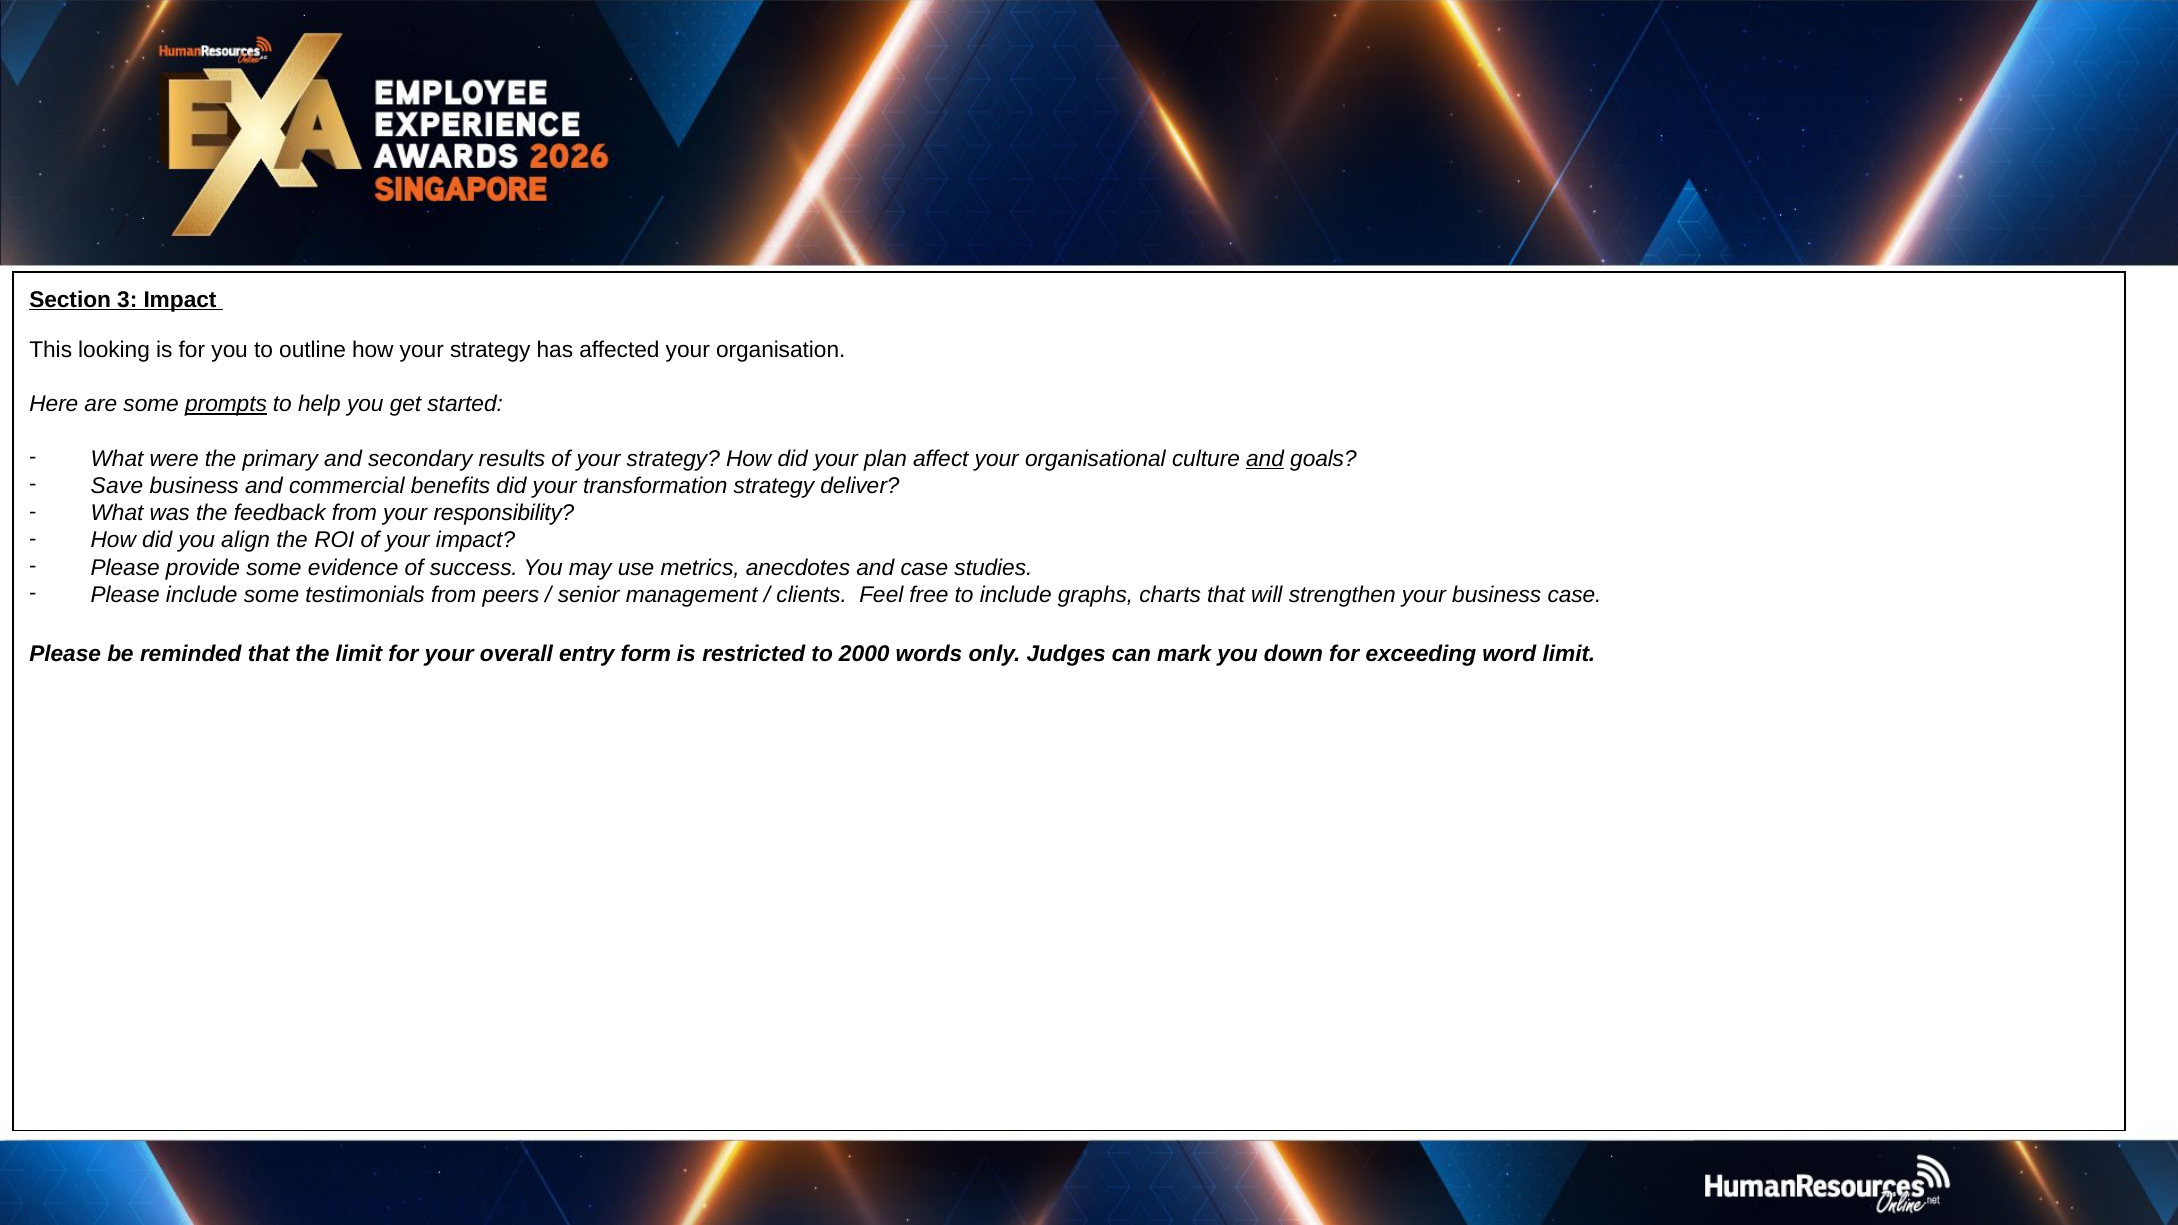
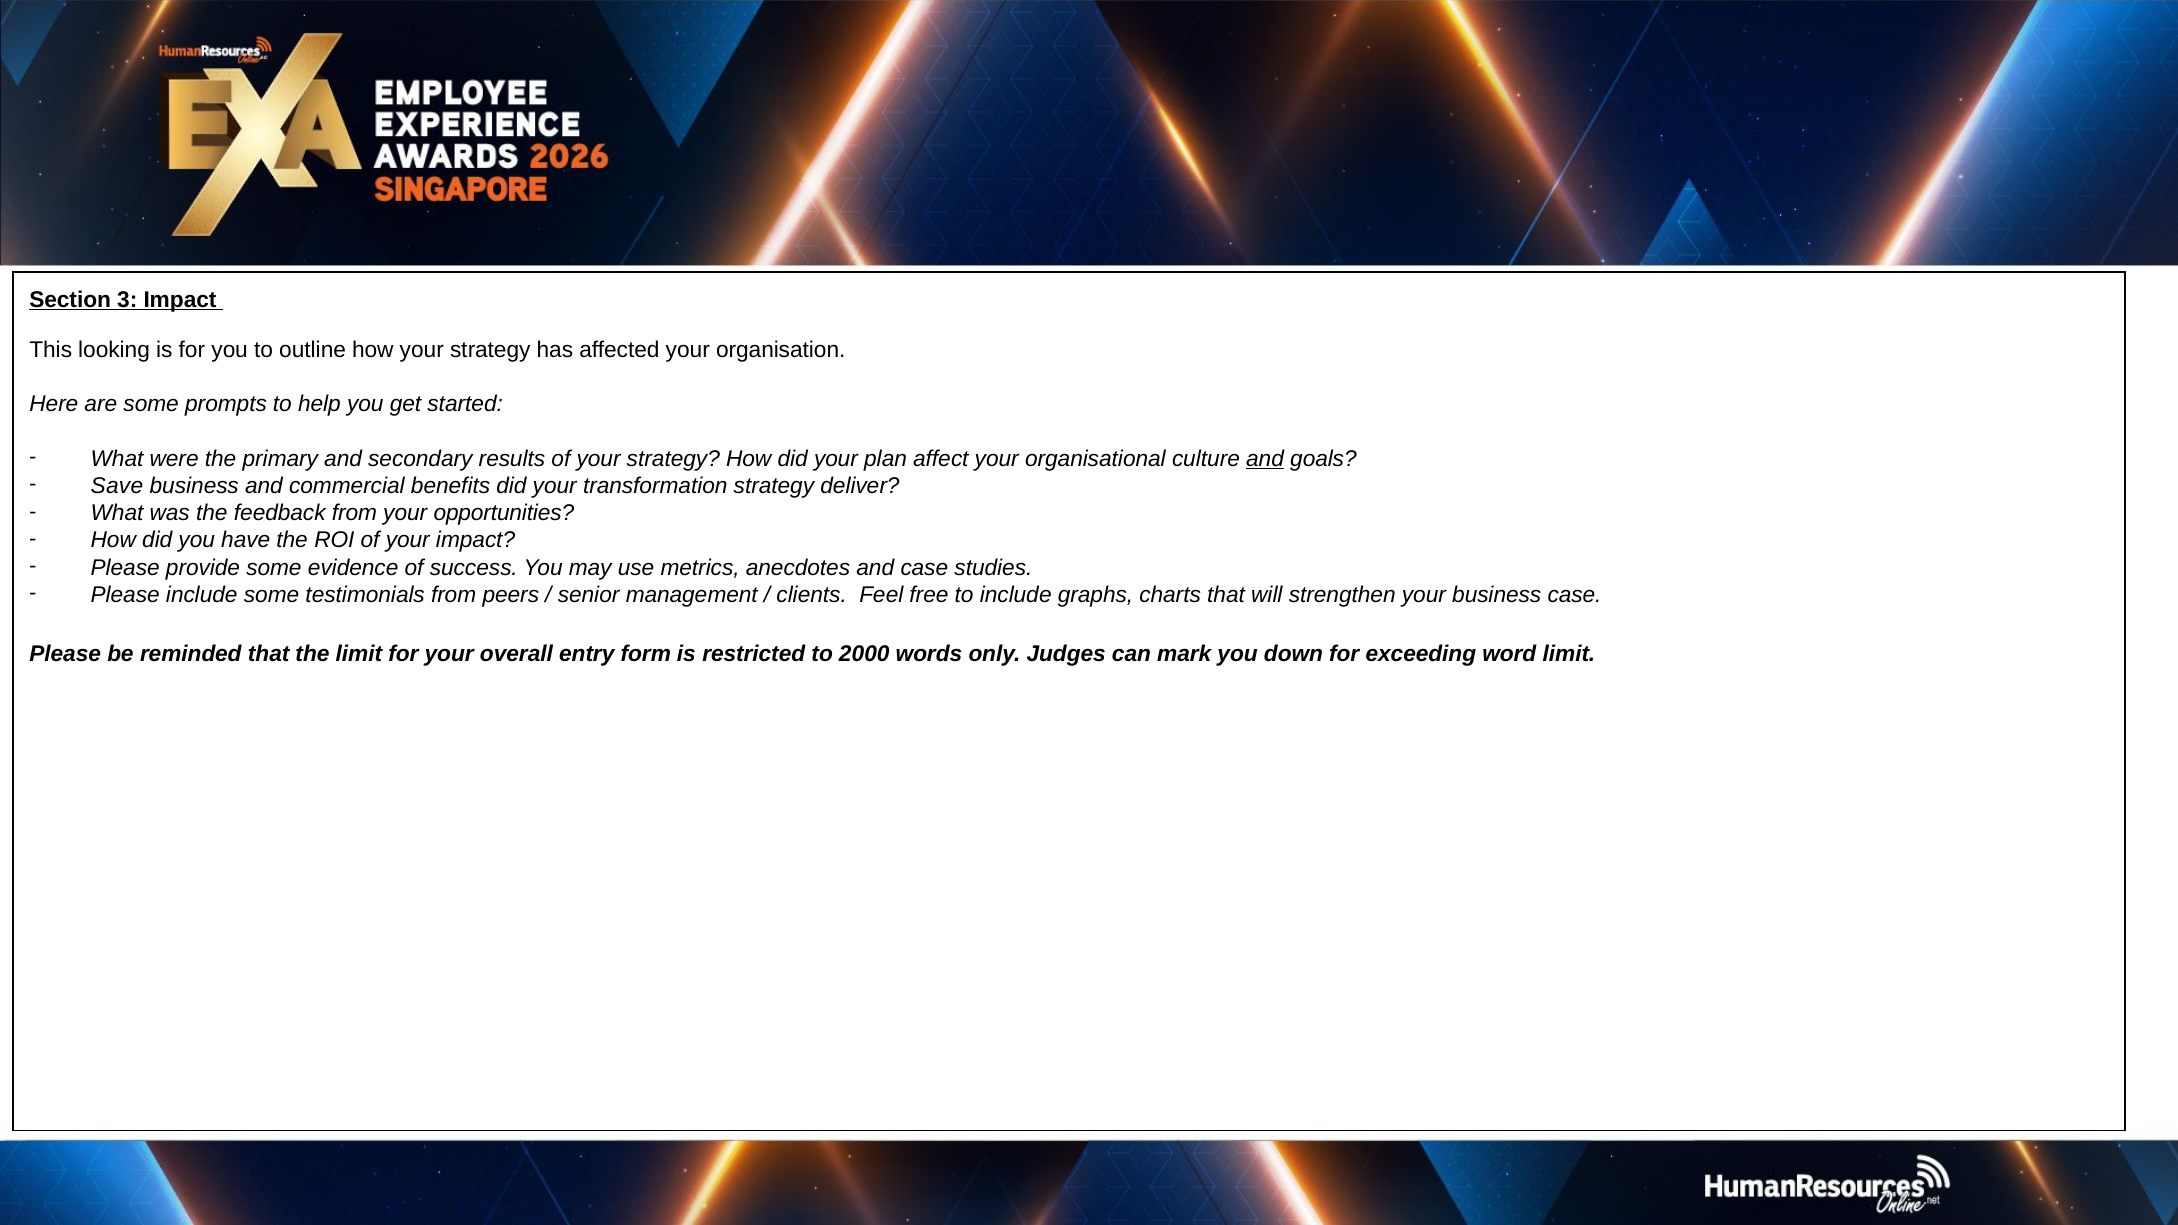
prompts underline: present -> none
responsibility: responsibility -> opportunities
align: align -> have
